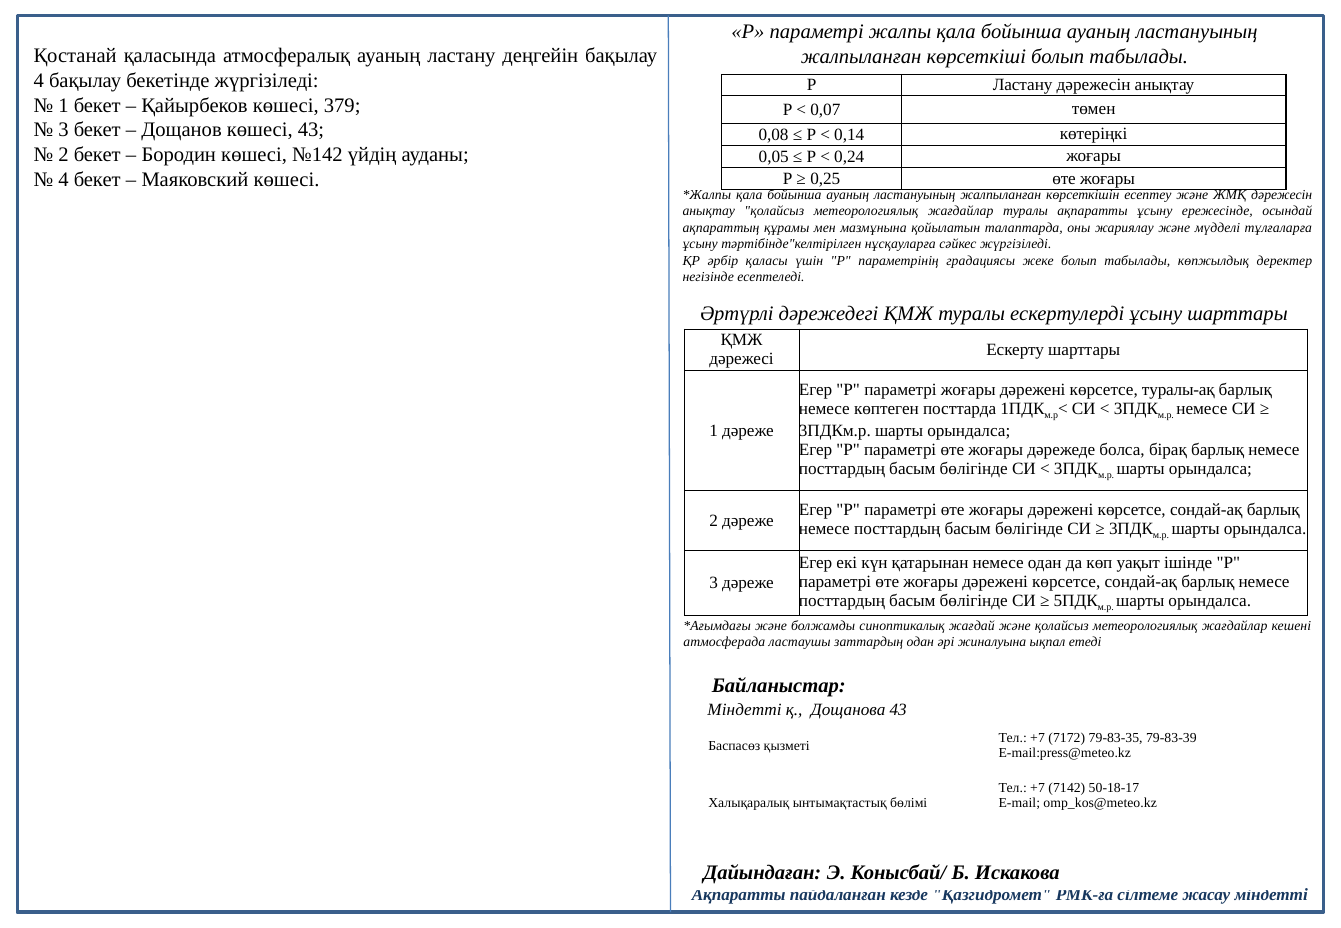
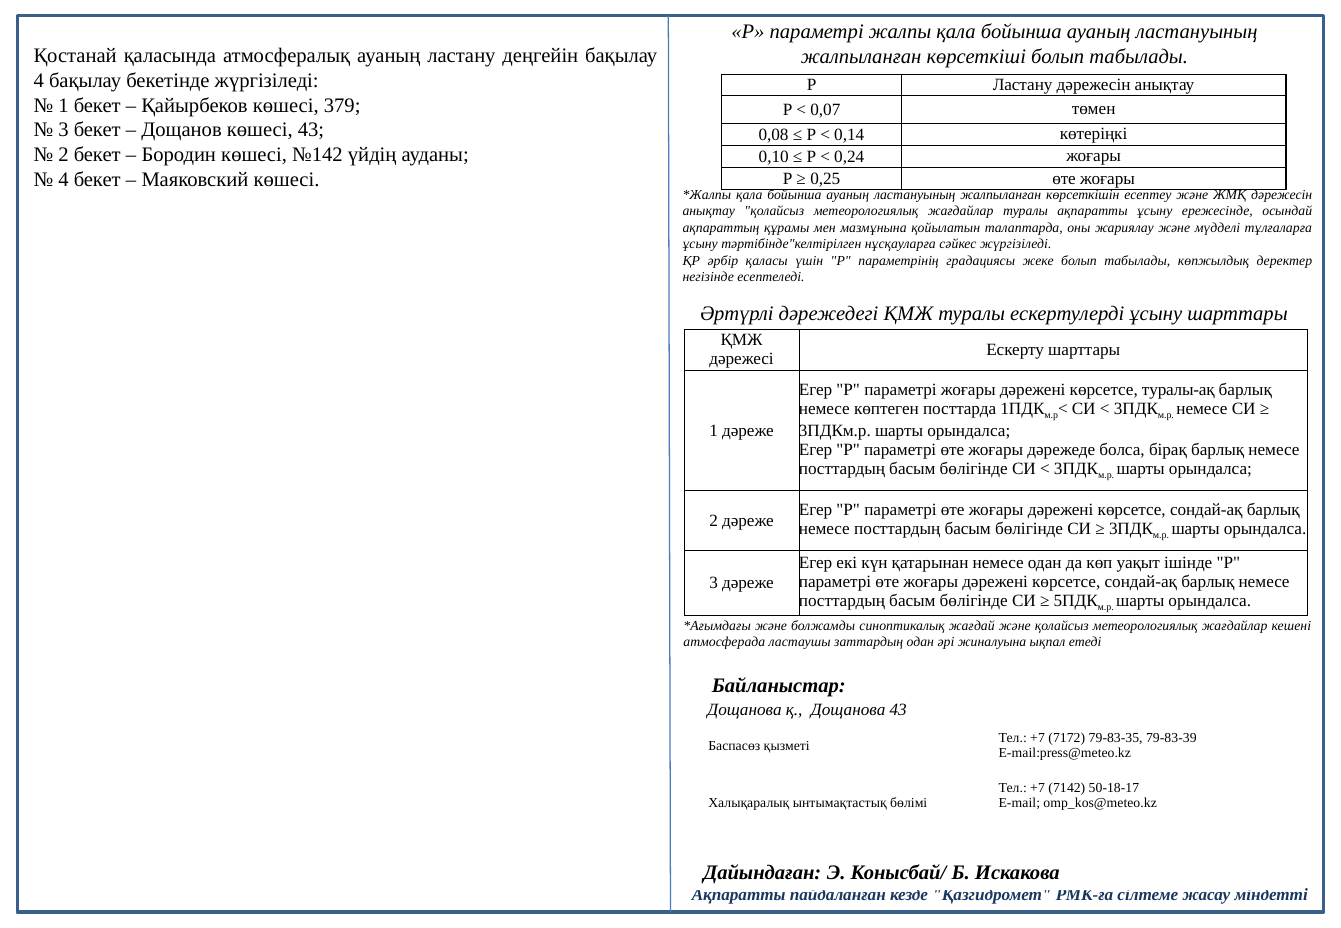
0,05: 0,05 -> 0,10
Міндетті at (745, 711): Міндетті -> Дощанова
